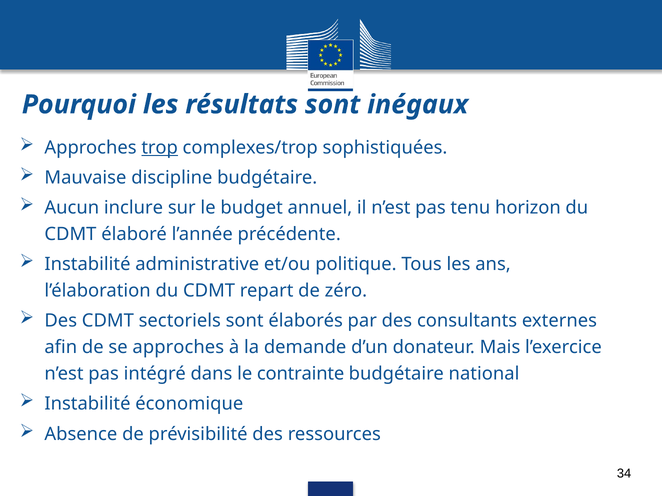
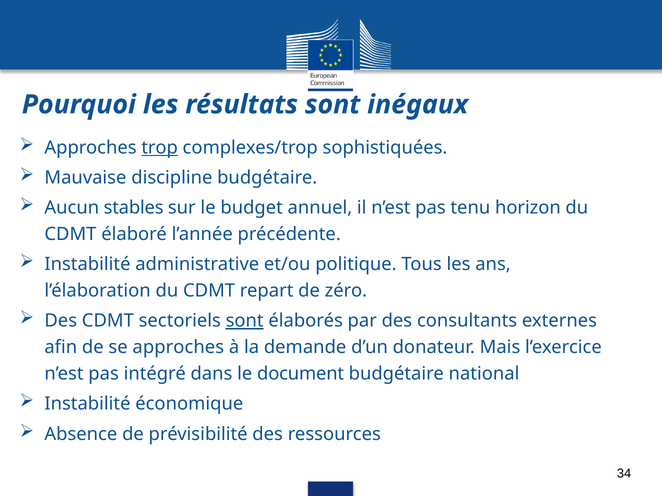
inclure: inclure -> stables
sont at (245, 321) underline: none -> present
contrainte: contrainte -> document
